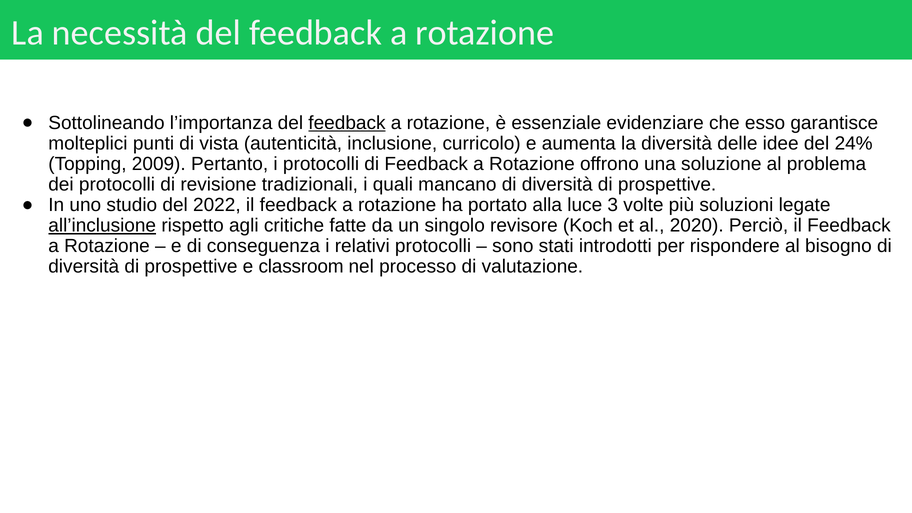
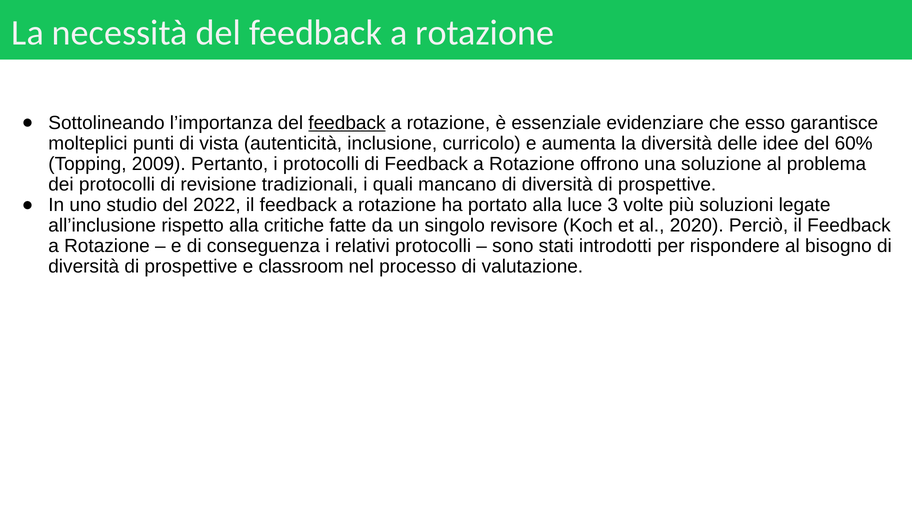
24%: 24% -> 60%
all’inclusione underline: present -> none
rispetto agli: agli -> alla
